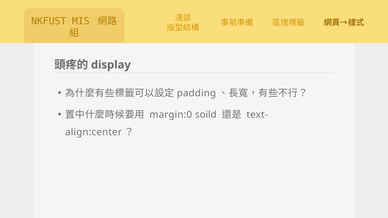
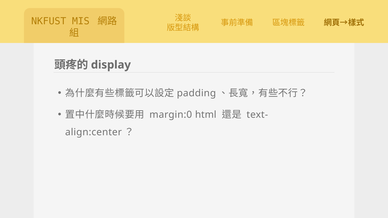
soild: soild -> html
